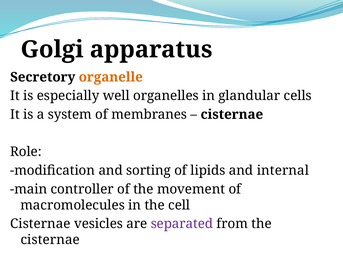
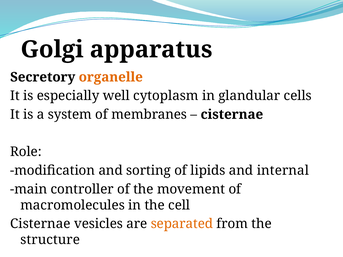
organelles: organelles -> cytoplasm
separated colour: purple -> orange
cisternae at (50, 240): cisternae -> structure
